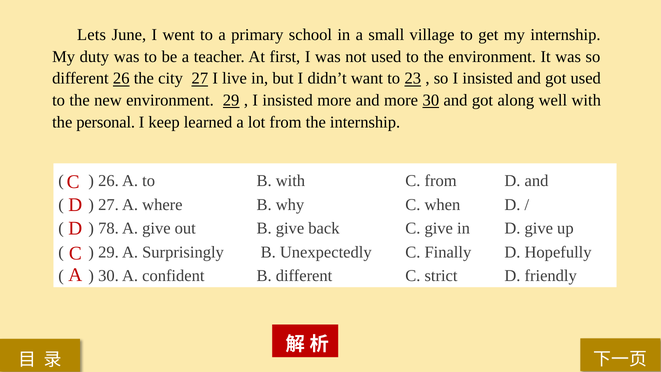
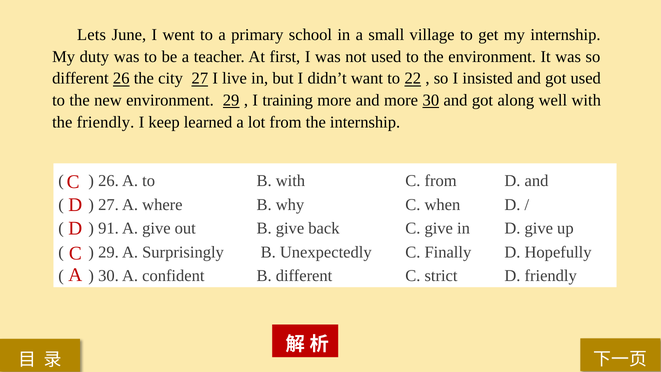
23: 23 -> 22
insisted at (288, 100): insisted -> training
the personal: personal -> friendly
78: 78 -> 91
